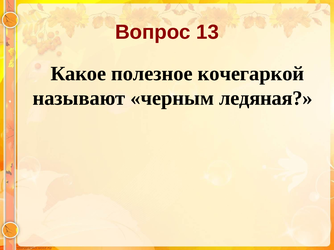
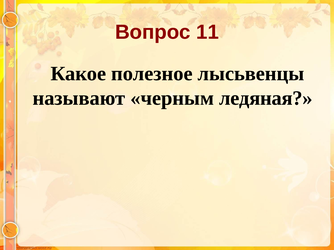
13: 13 -> 11
кочегаркой: кочегаркой -> лысьвенцы
